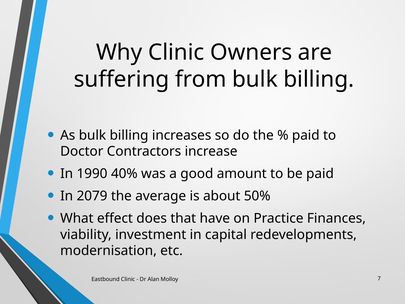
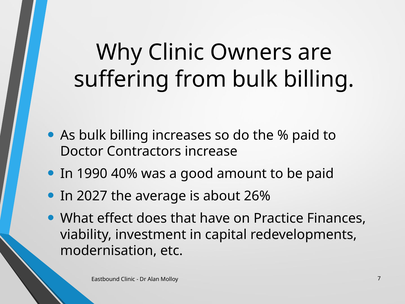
2079: 2079 -> 2027
50%: 50% -> 26%
